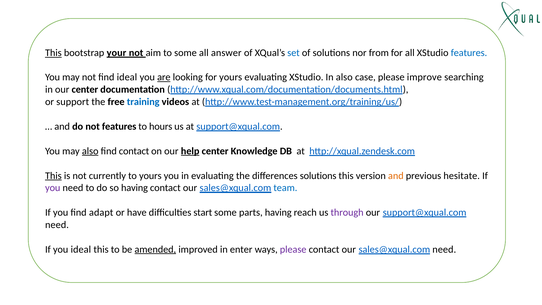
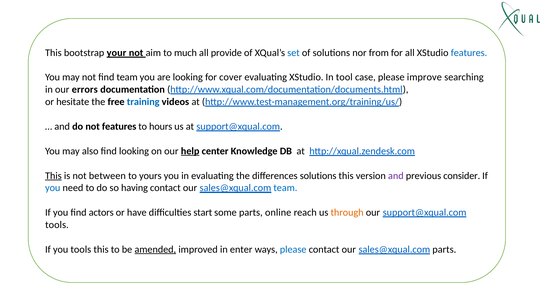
This at (53, 53) underline: present -> none
to some: some -> much
answer: answer -> provide
find ideal: ideal -> team
are underline: present -> none
for yours: yours -> cover
In also: also -> tool
our center: center -> errors
support: support -> hesitate
also at (90, 151) underline: present -> none
find contact: contact -> looking
currently: currently -> between
and at (396, 176) colour: orange -> purple
hesitate: hesitate -> consider
you at (53, 188) colour: purple -> blue
adapt: adapt -> actors
parts having: having -> online
through colour: purple -> orange
need at (57, 225): need -> tools
you ideal: ideal -> tools
please at (293, 249) colour: purple -> blue
sales@xqual.com need: need -> parts
